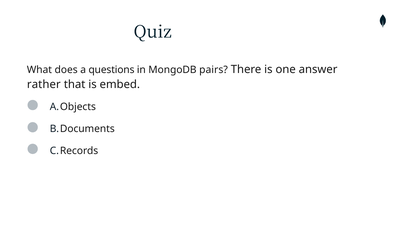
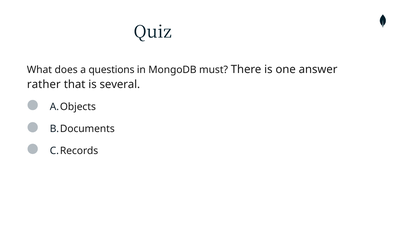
pairs: pairs -> must
embed: embed -> several
